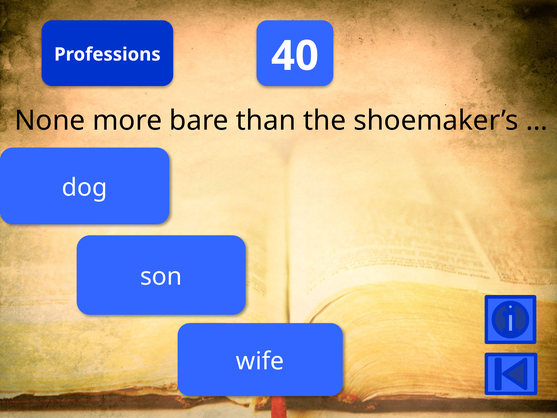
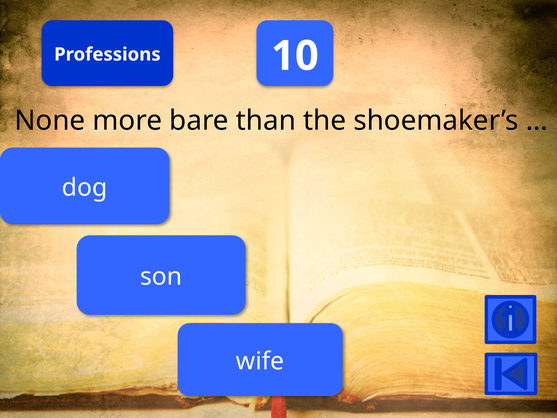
40: 40 -> 10
